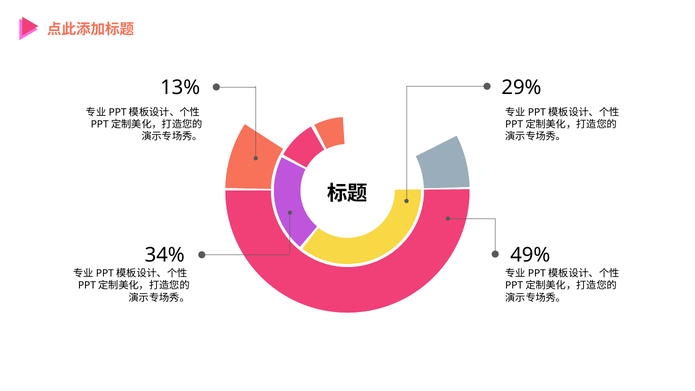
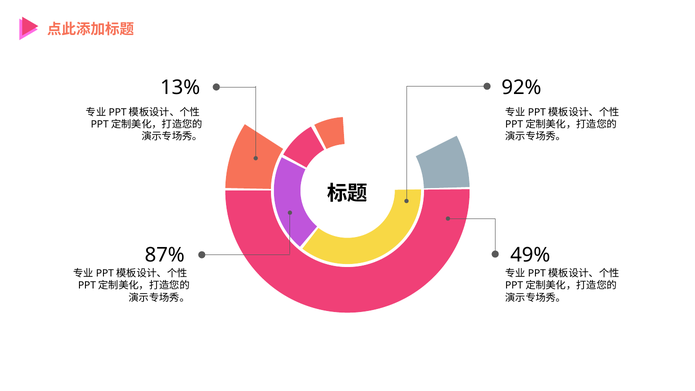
29%: 29% -> 92%
34%: 34% -> 87%
